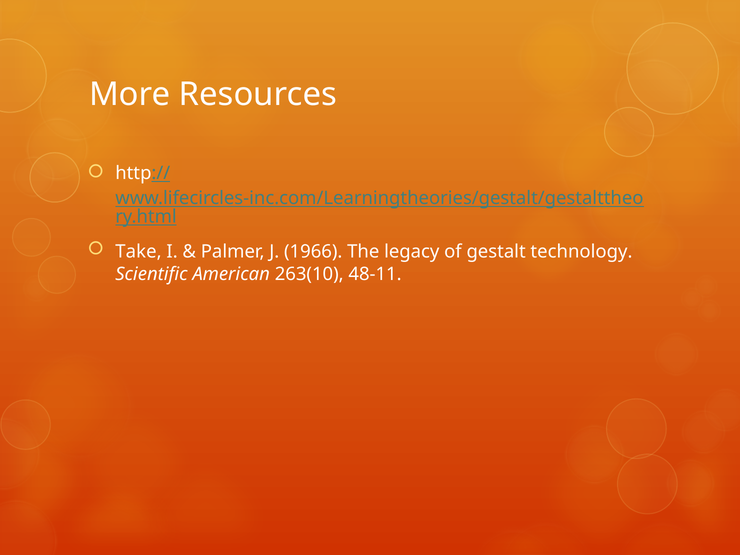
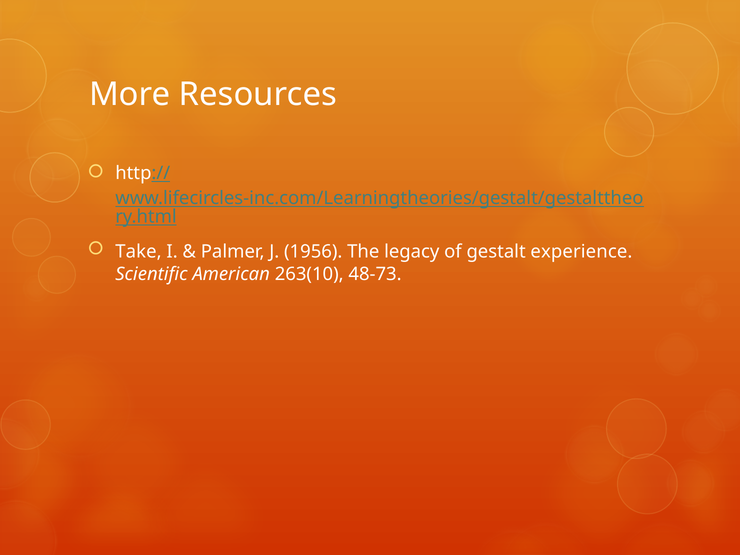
1966: 1966 -> 1956
technology: technology -> experience
48-11: 48-11 -> 48-73
